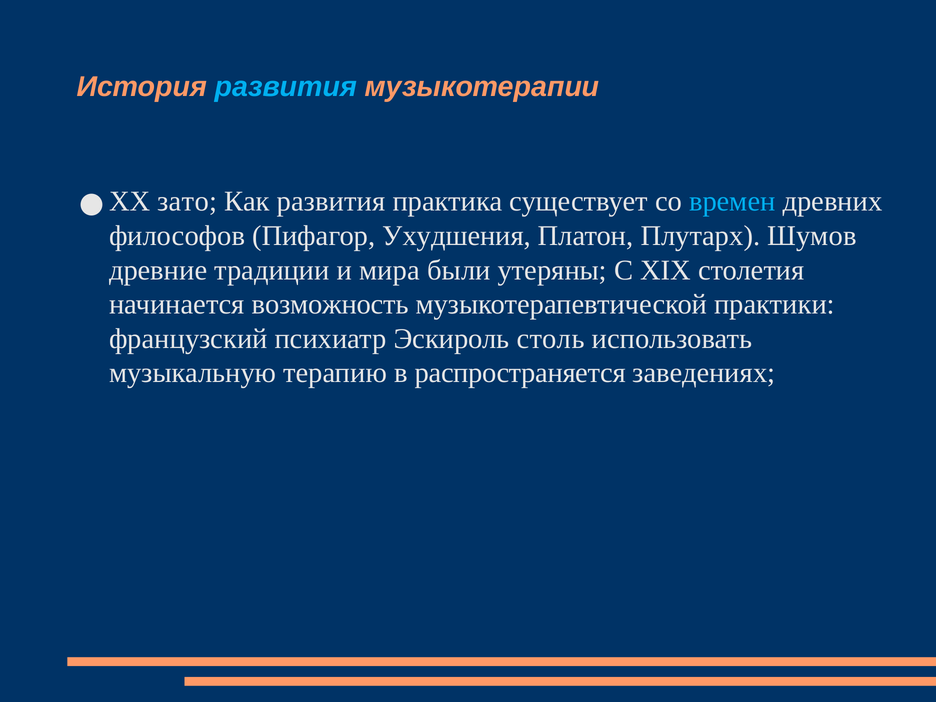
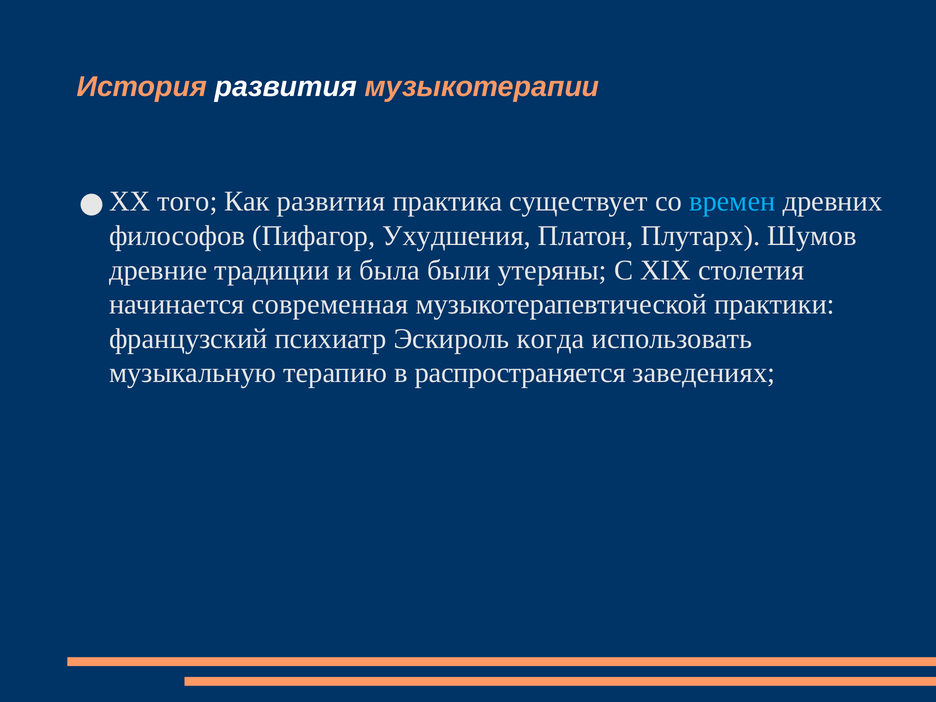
развития at (286, 87) colour: light blue -> white
зато: зато -> того
мира: мира -> была
возможность: возможность -> современная
столь: столь -> когда
